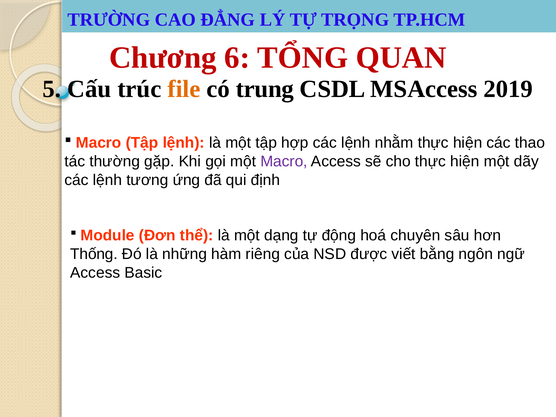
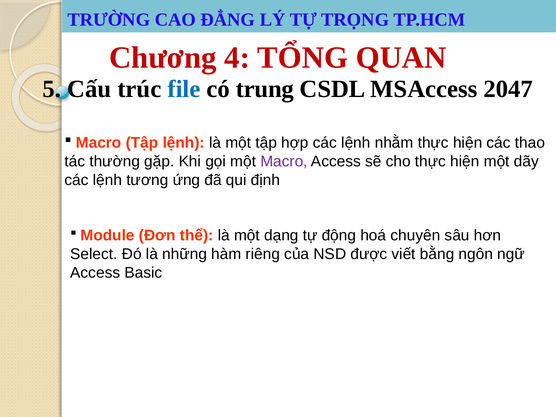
6: 6 -> 4
file colour: orange -> blue
2019: 2019 -> 2047
Thống: Thống -> Select
